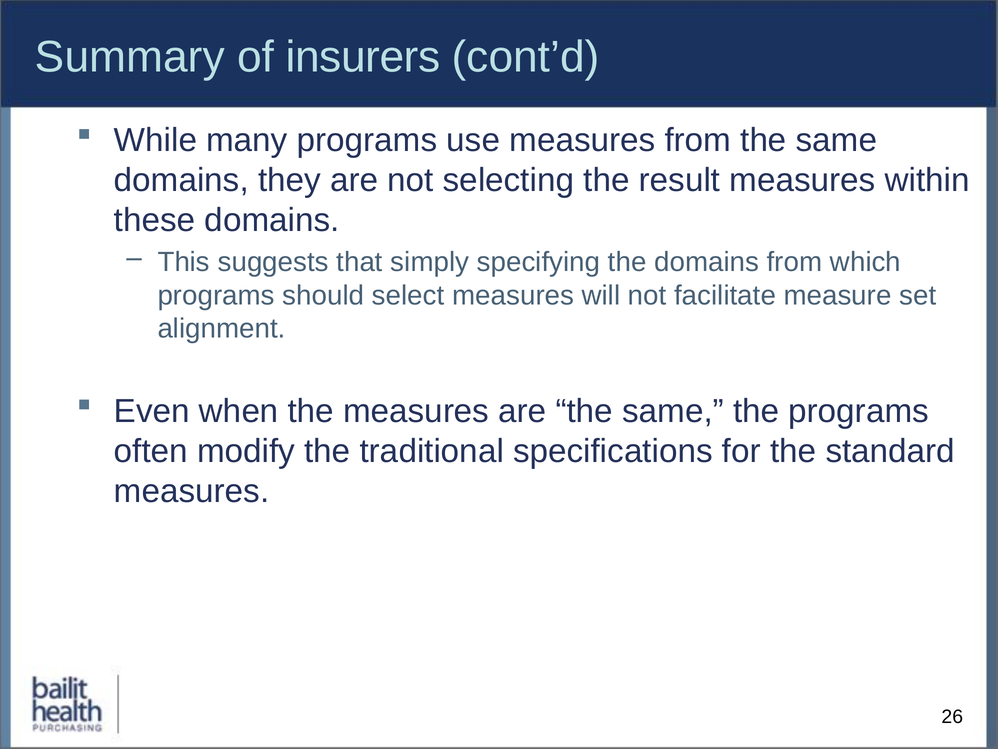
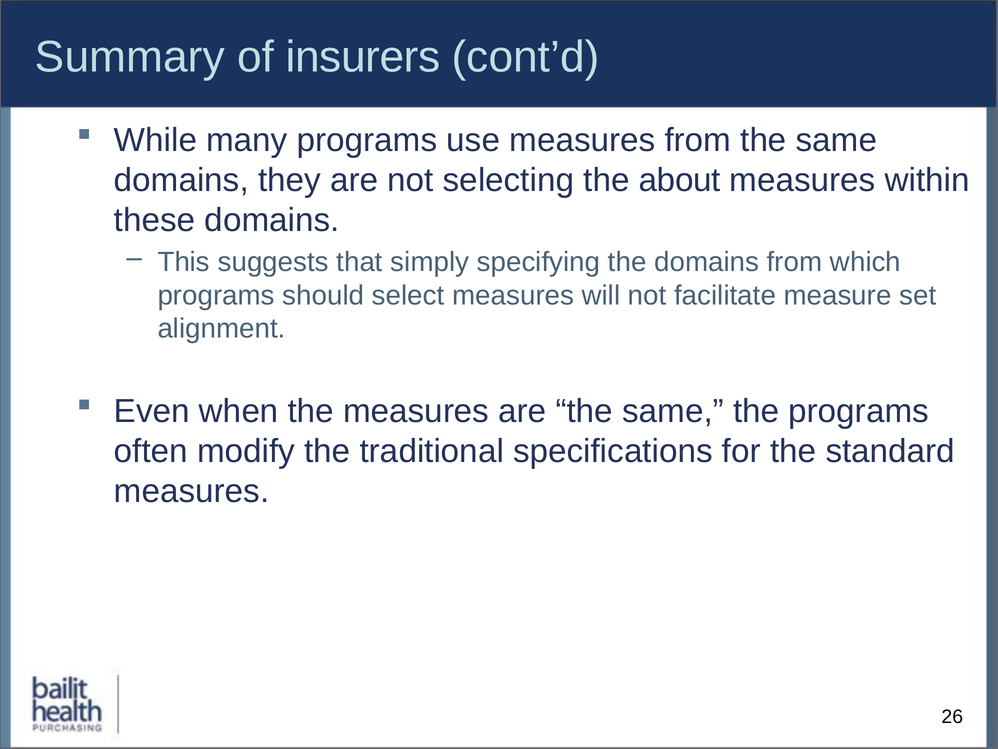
result: result -> about
